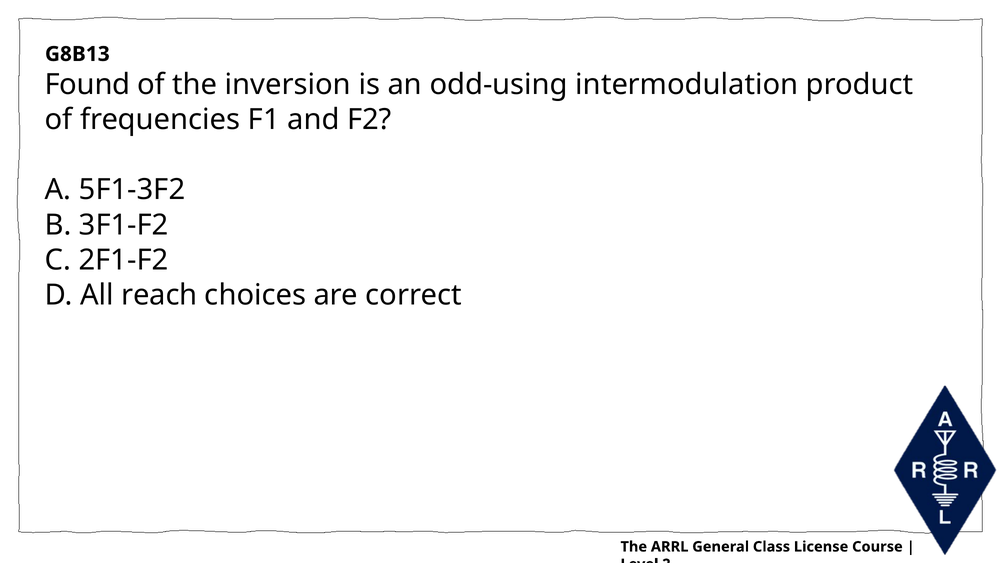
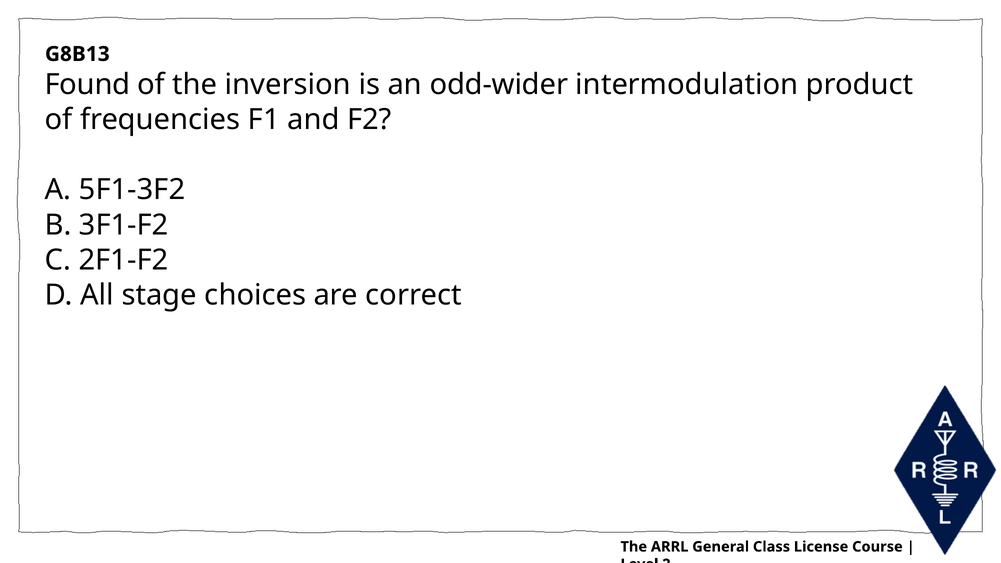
odd-using: odd-using -> odd-wider
reach: reach -> stage
